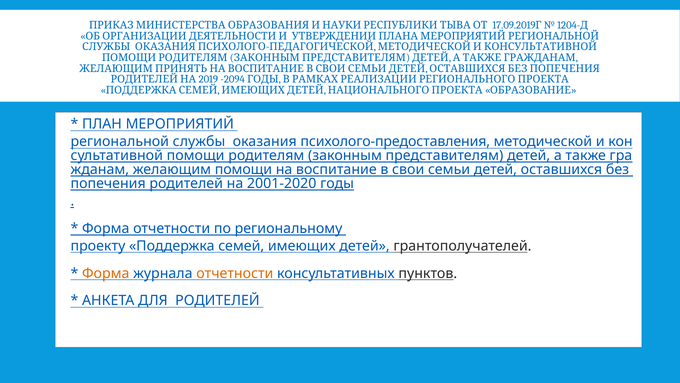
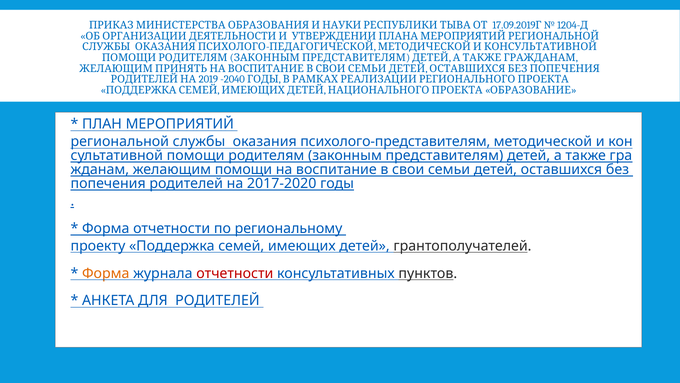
-2094: -2094 -> -2040
психолого-предоставления: психолого-предоставления -> психолого-представителям
2001-2020: 2001-2020 -> 2017-2020
отчетности at (235, 273) colour: orange -> red
